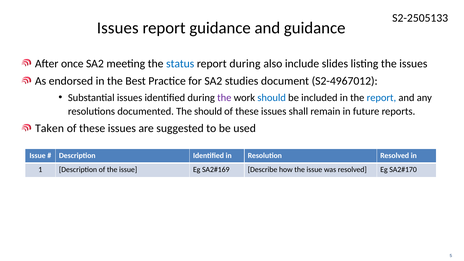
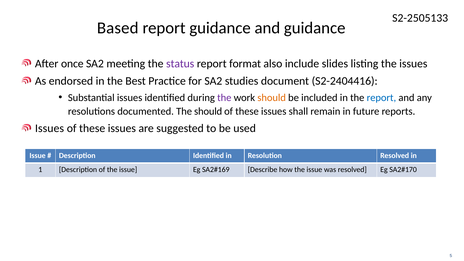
Issues at (118, 28): Issues -> Based
status colour: blue -> purple
report during: during -> format
S2-4967012: S2-4967012 -> S2-2404416
should at (272, 98) colour: blue -> orange
Taken at (50, 128): Taken -> Issues
